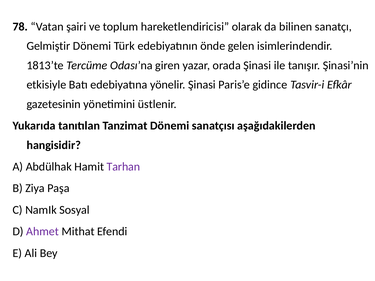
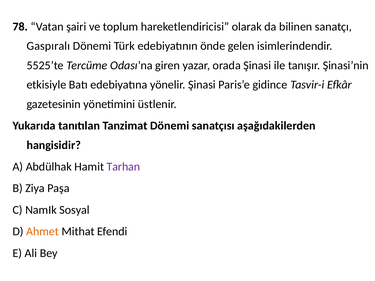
Gelmiştir: Gelmiştir -> Gaspıralı
1813’te: 1813’te -> 5525’te
Ahmet colour: purple -> orange
